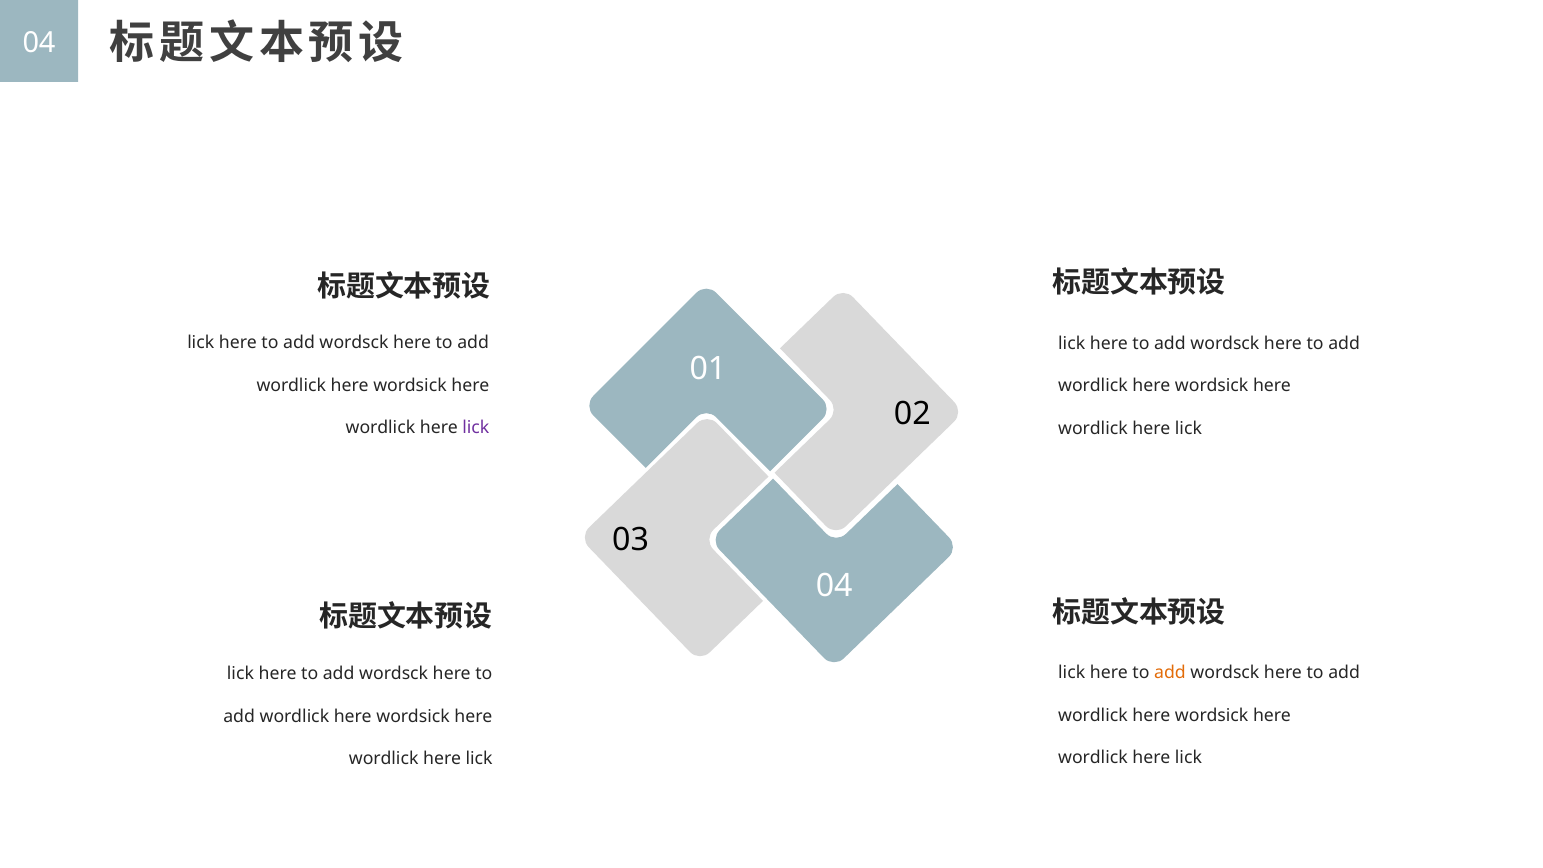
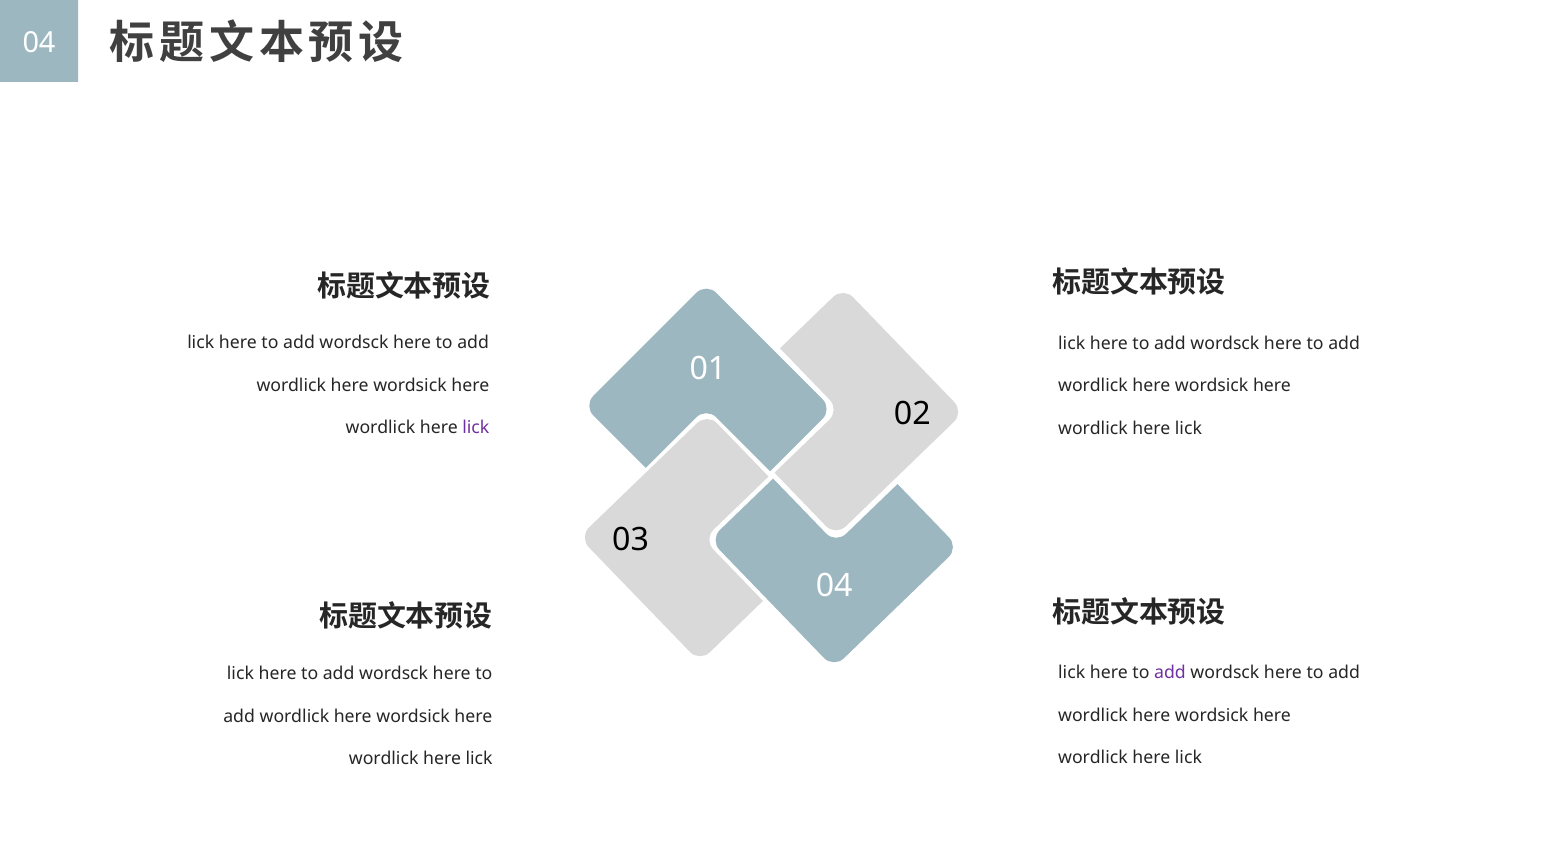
add at (1170, 673) colour: orange -> purple
